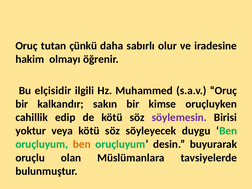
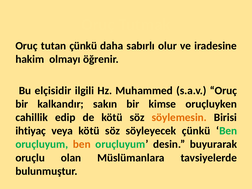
söylemesin colour: purple -> orange
yoktur: yoktur -> ihtiyaç
söyleyecek duygu: duygu -> çünkü
